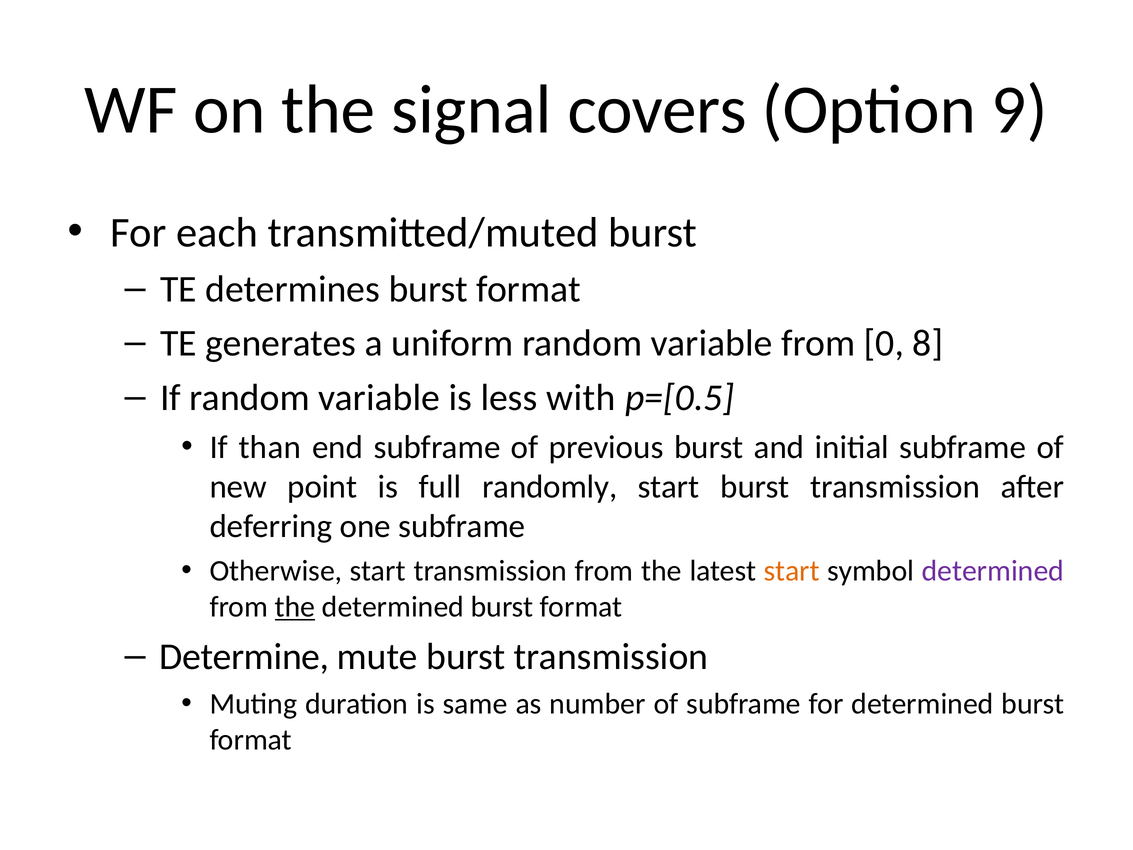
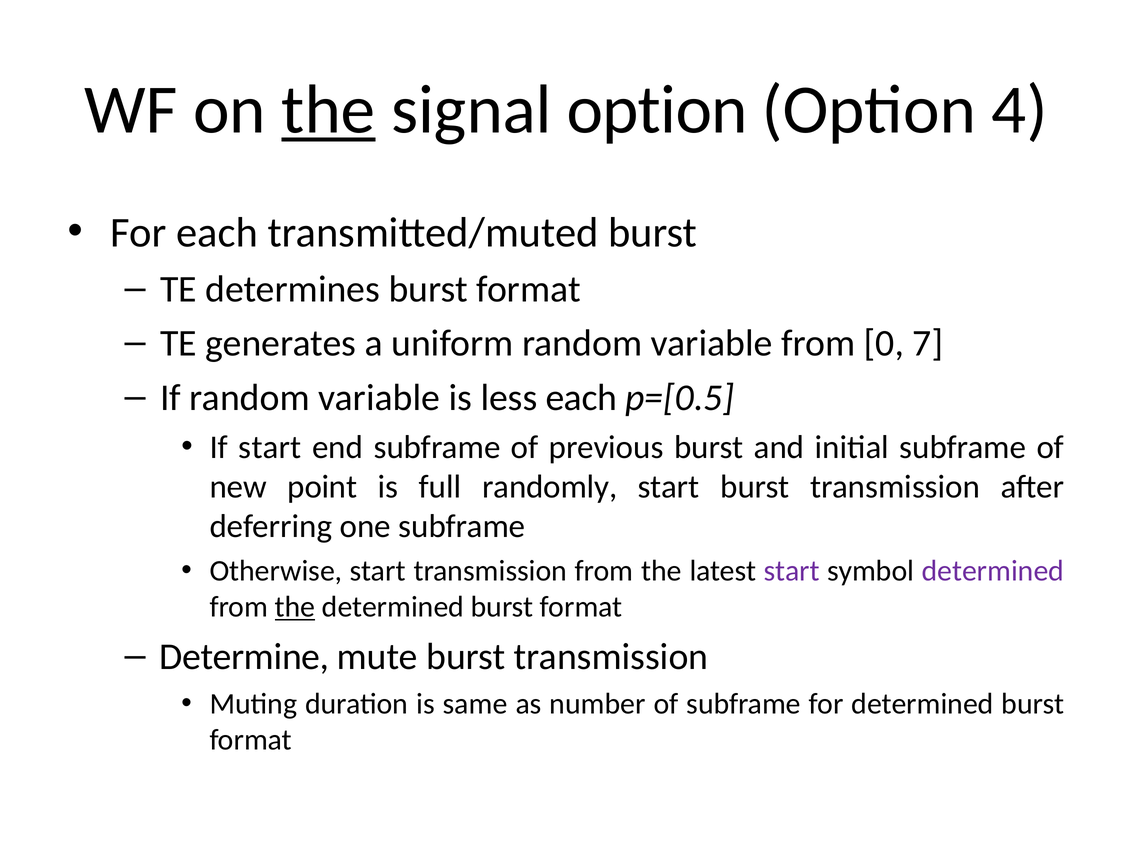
the at (328, 110) underline: none -> present
signal covers: covers -> option
9: 9 -> 4
8: 8 -> 7
less with: with -> each
If than: than -> start
start at (792, 571) colour: orange -> purple
